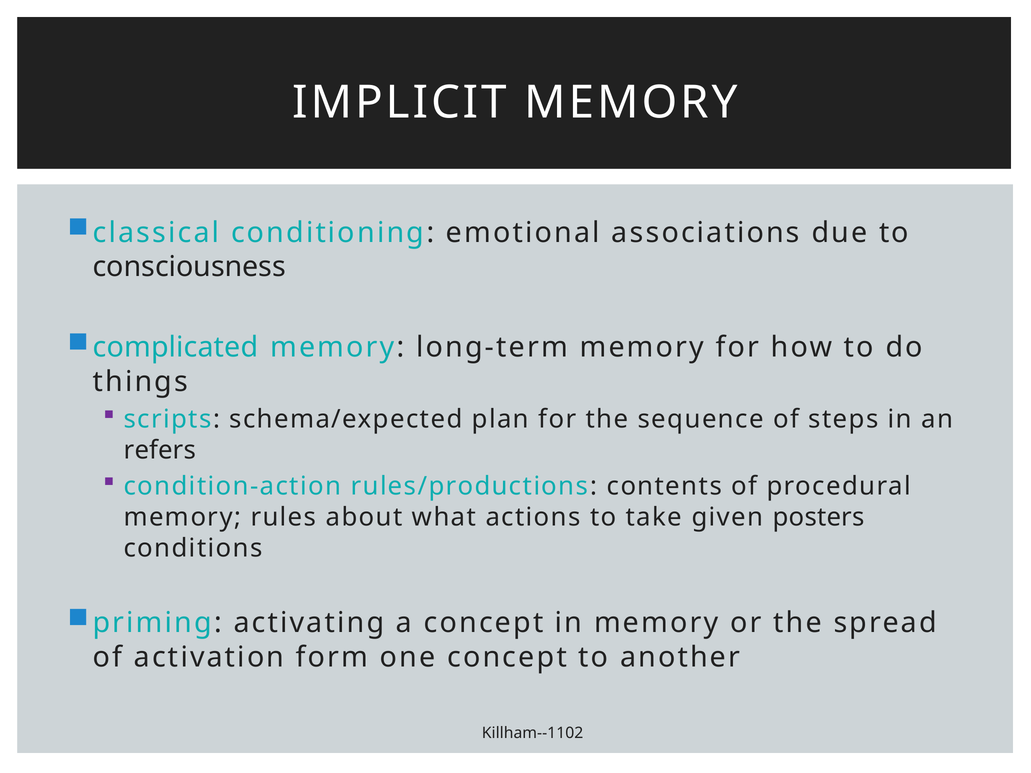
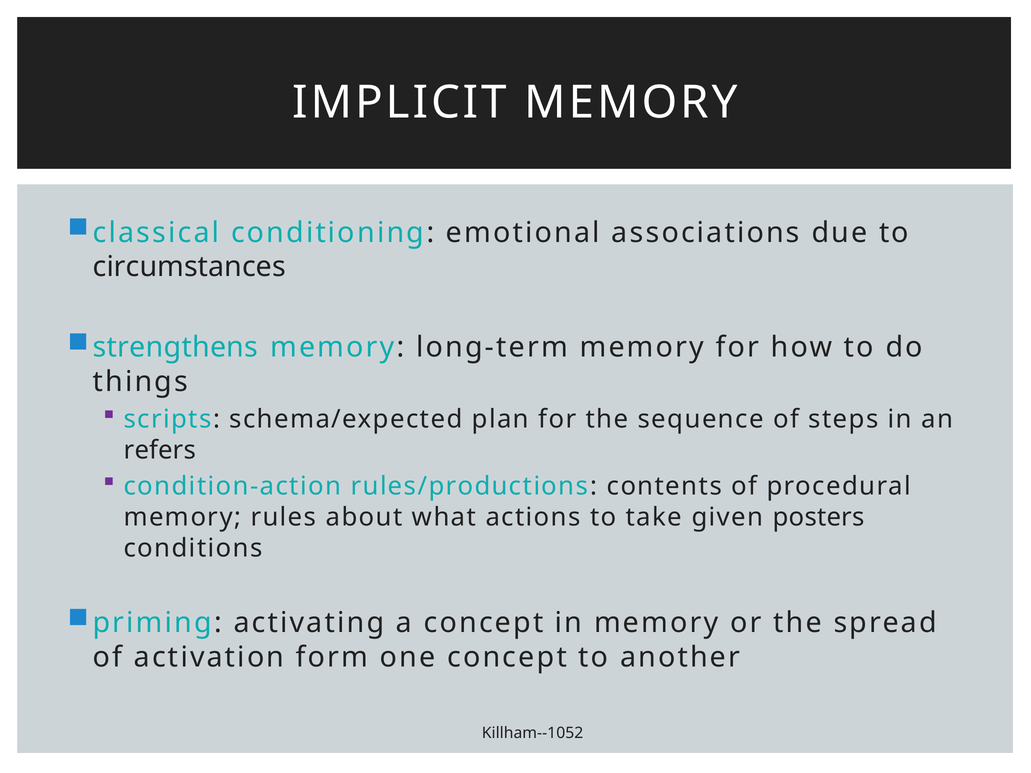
consciousness: consciousness -> circumstances
complicated: complicated -> strengthens
Killham--1102: Killham--1102 -> Killham--1052
